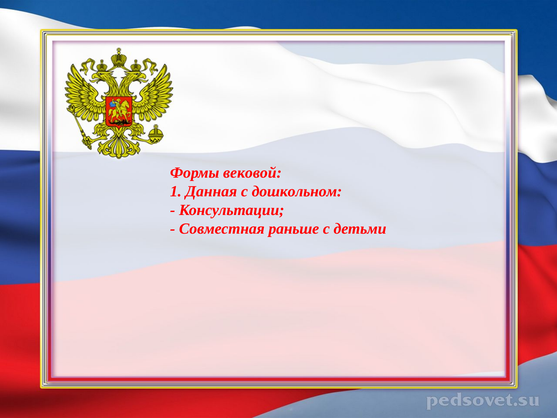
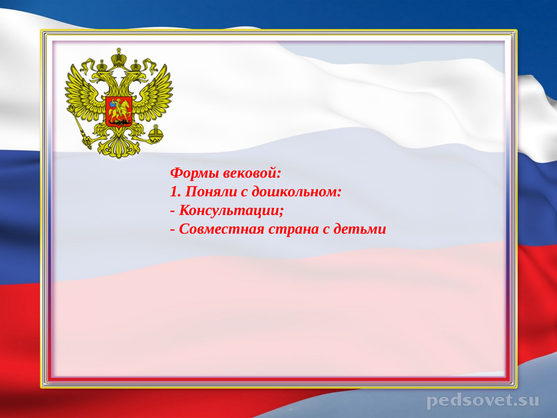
Данная: Данная -> Поняли
раньше: раньше -> страна
